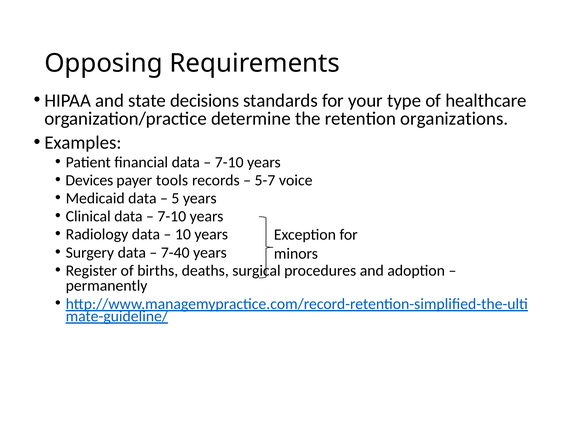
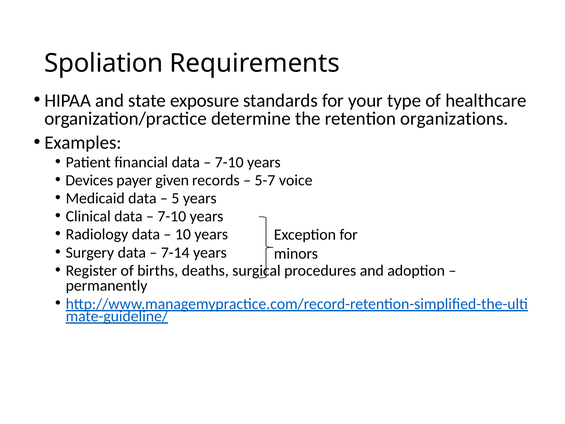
Opposing: Opposing -> Spoliation
decisions: decisions -> exposure
tools: tools -> given
7-40: 7-40 -> 7-14
